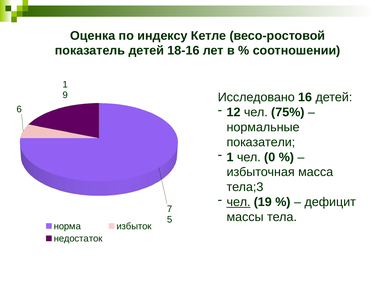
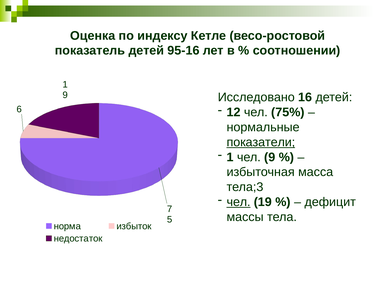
18-16: 18-16 -> 95-16
показатели underline: none -> present
чел 0: 0 -> 9
